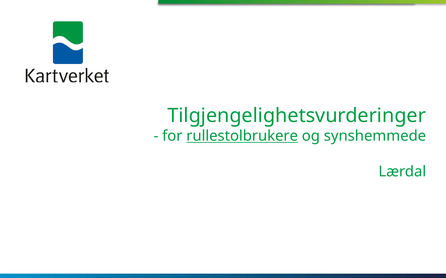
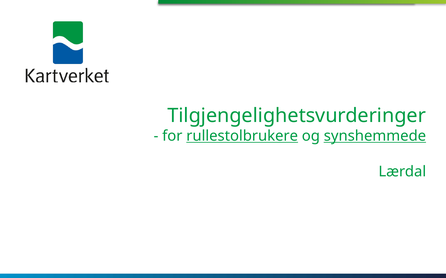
synshemmede underline: none -> present
